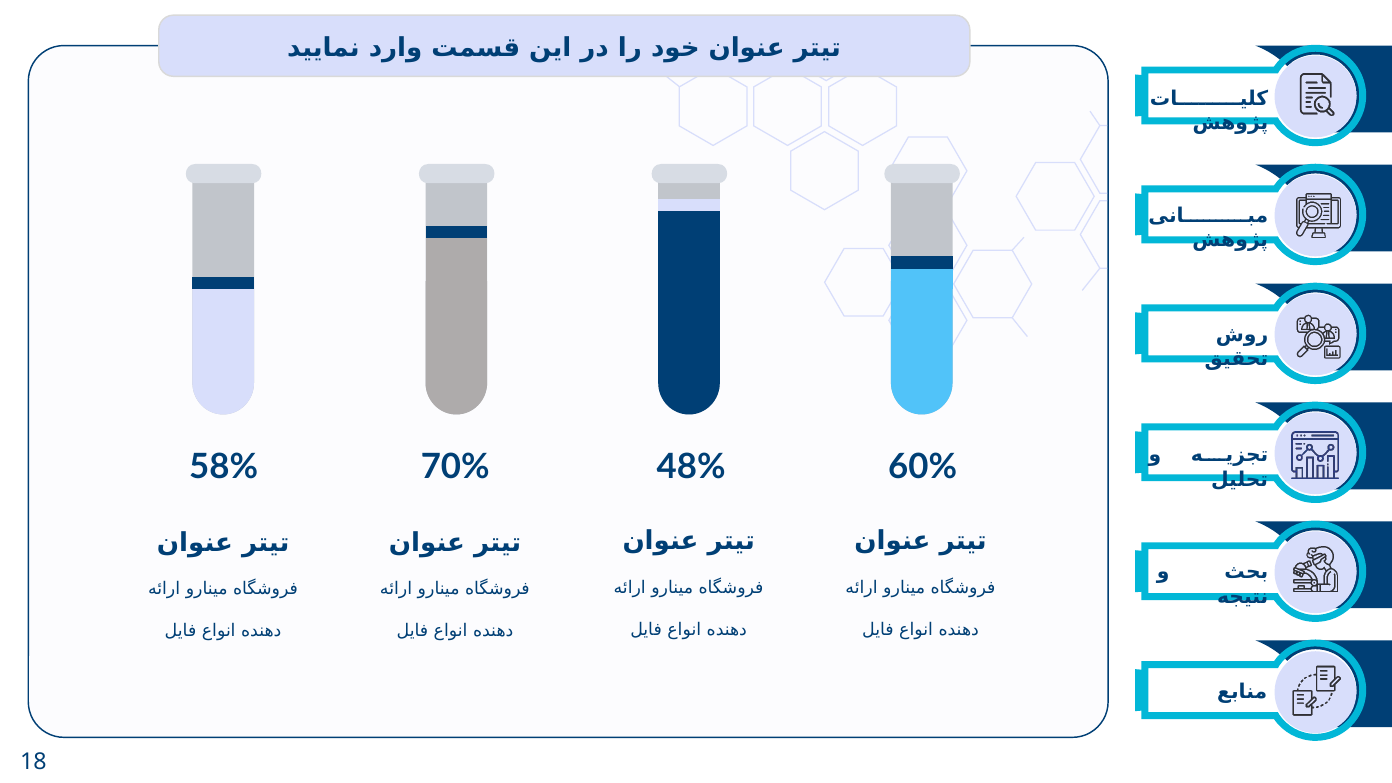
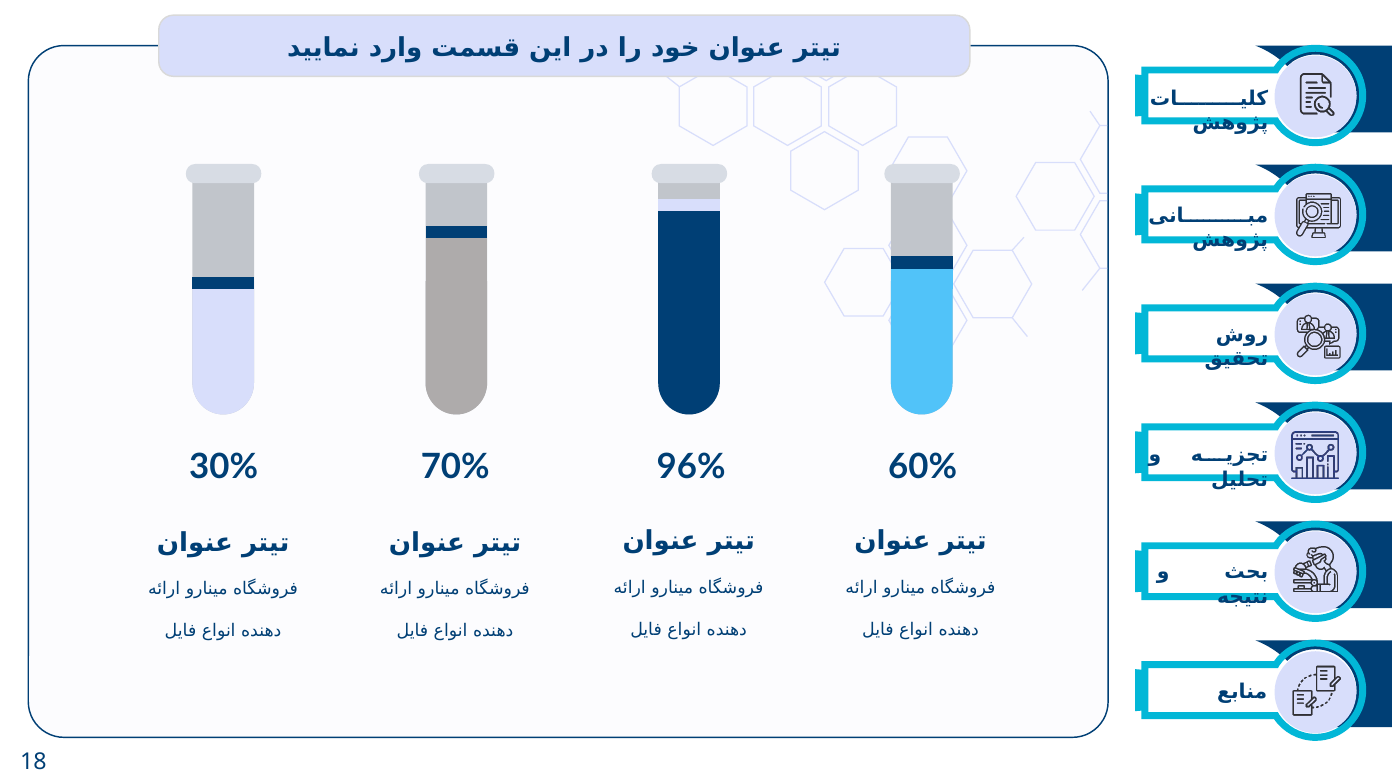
58%: 58% -> 30%
48%: 48% -> 96%
